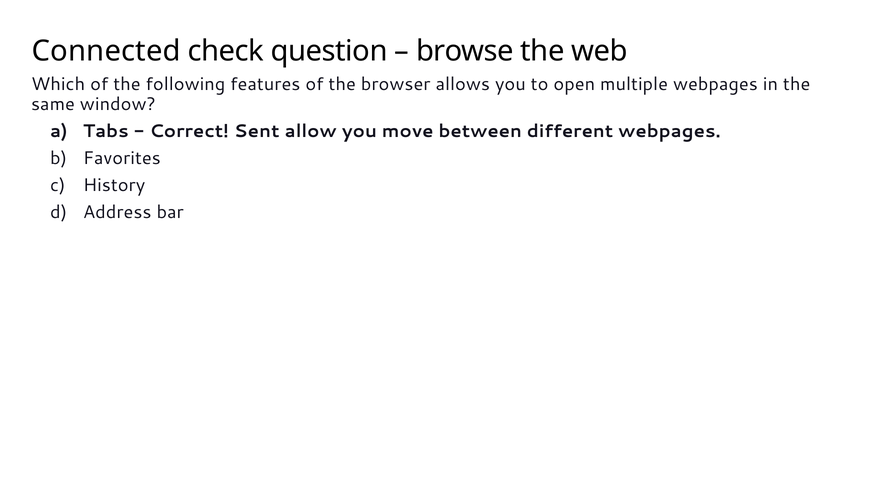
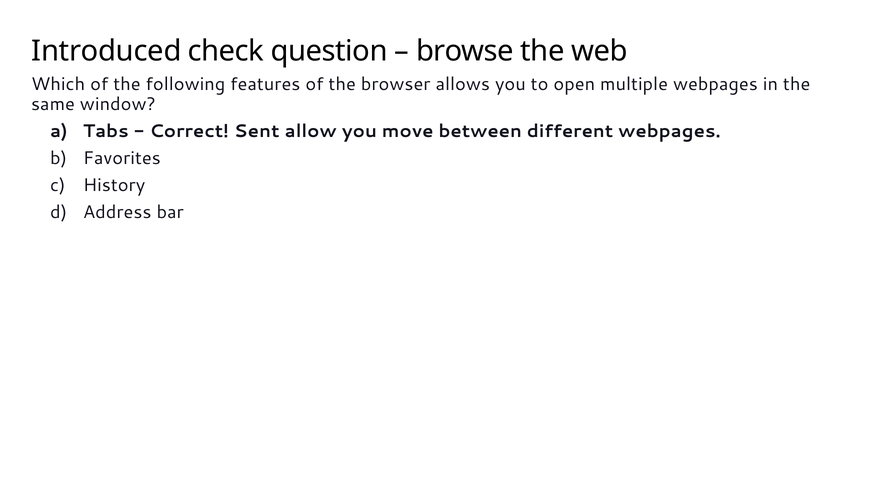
Connected: Connected -> Introduced
